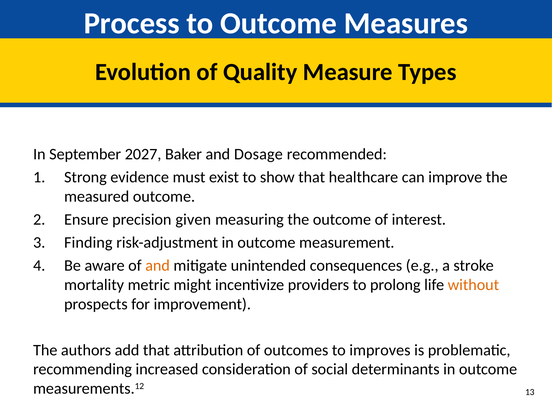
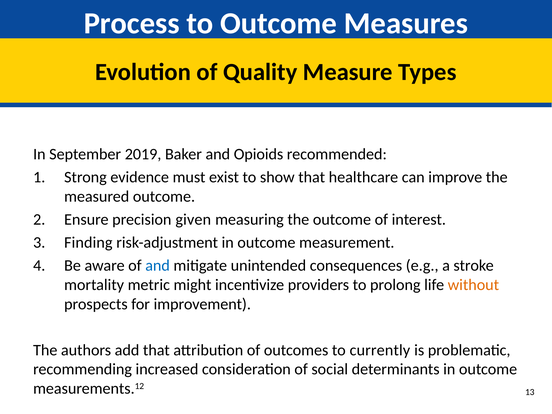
2027: 2027 -> 2019
Dosage: Dosage -> Opioids
and at (158, 265) colour: orange -> blue
improves: improves -> currently
